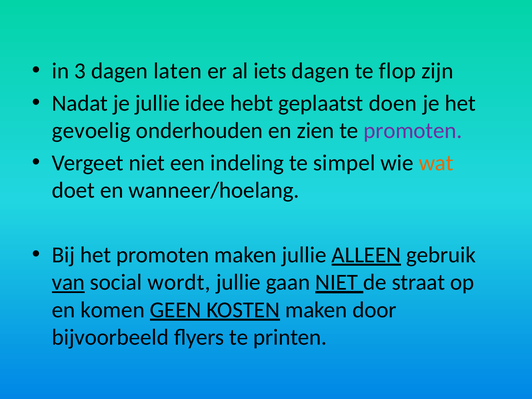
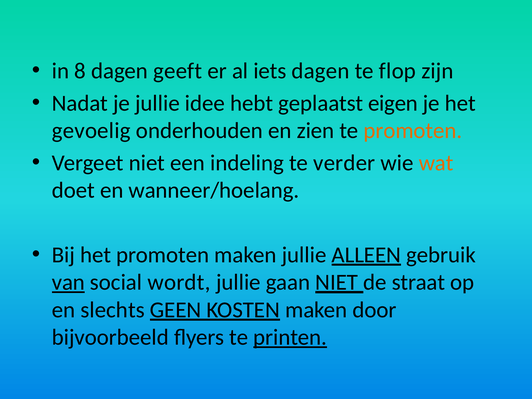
3: 3 -> 8
laten: laten -> geeft
doen: doen -> eigen
promoten at (413, 131) colour: purple -> orange
simpel: simpel -> verder
komen: komen -> slechts
printen underline: none -> present
